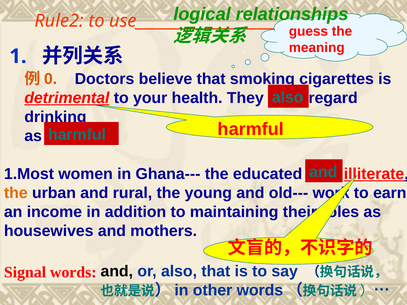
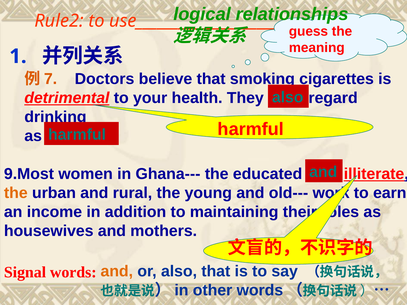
0: 0 -> 7
1.Most: 1.Most -> 9.Most
and at (117, 271) colour: black -> orange
